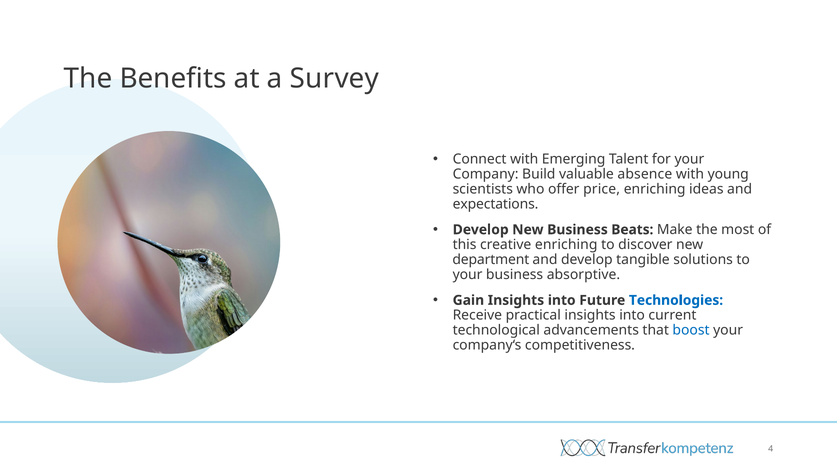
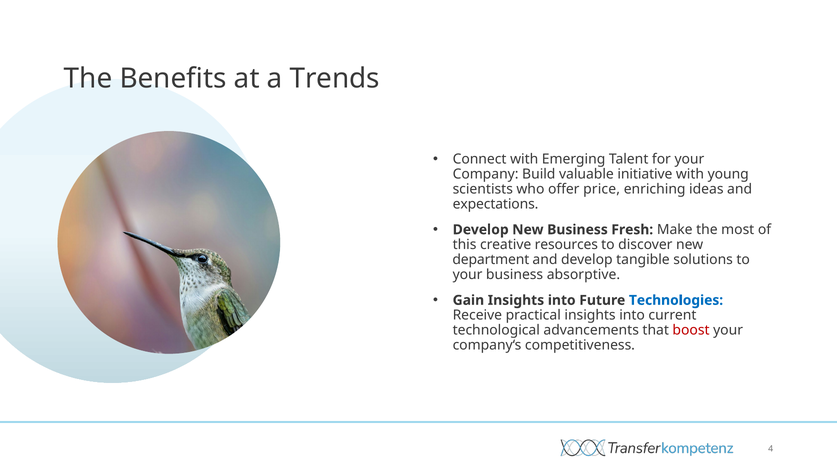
Survey: Survey -> Trends
absence: absence -> initiative
Beats: Beats -> Fresh
creative enriching: enriching -> resources
boost colour: blue -> red
